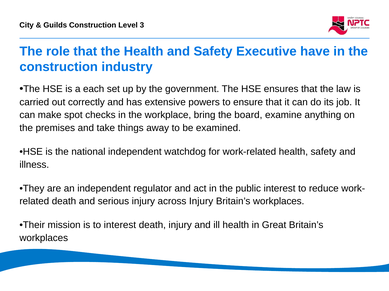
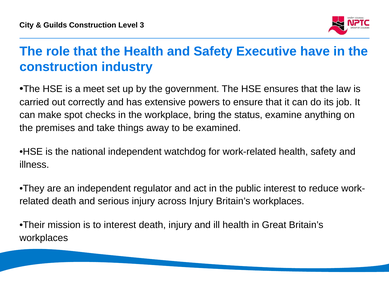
each: each -> meet
board: board -> status
